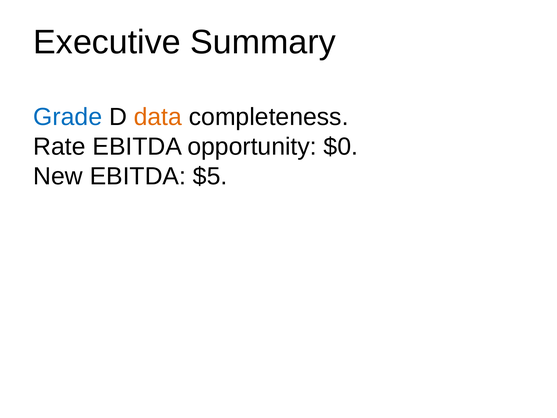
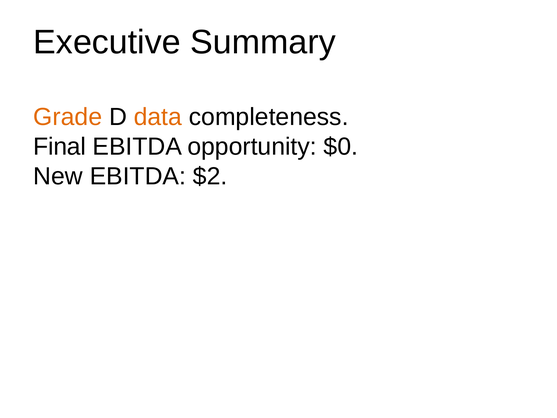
Grade colour: blue -> orange
Rate: Rate -> Final
$5: $5 -> $2
